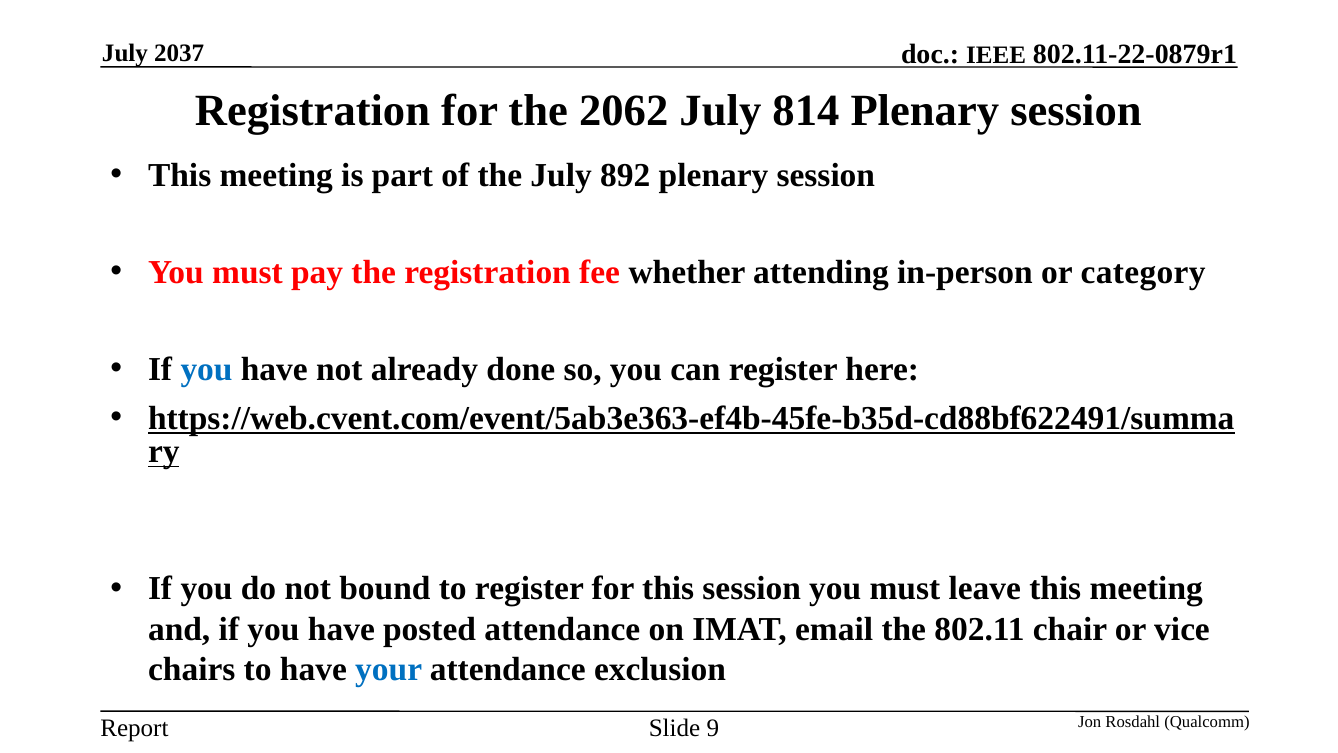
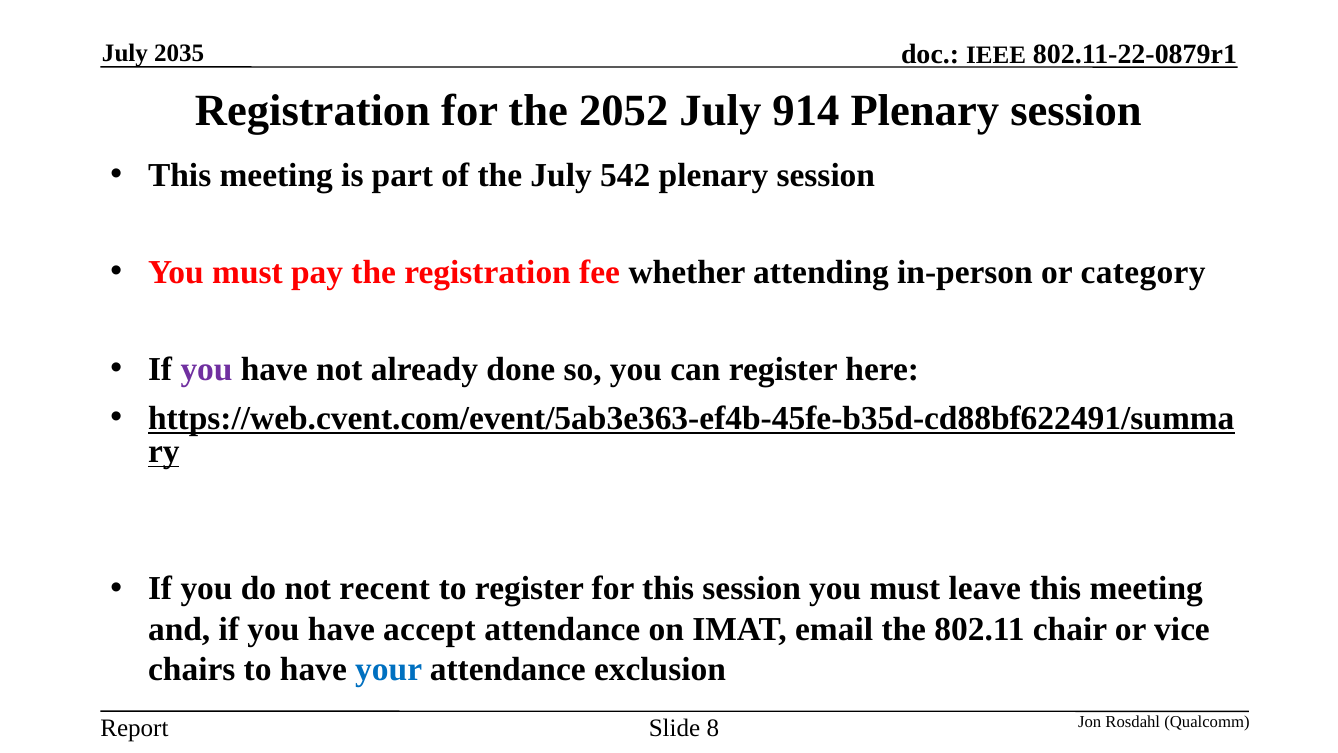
2037: 2037 -> 2035
2062: 2062 -> 2052
814: 814 -> 914
892: 892 -> 542
you at (207, 369) colour: blue -> purple
bound: bound -> recent
posted: posted -> accept
9: 9 -> 8
